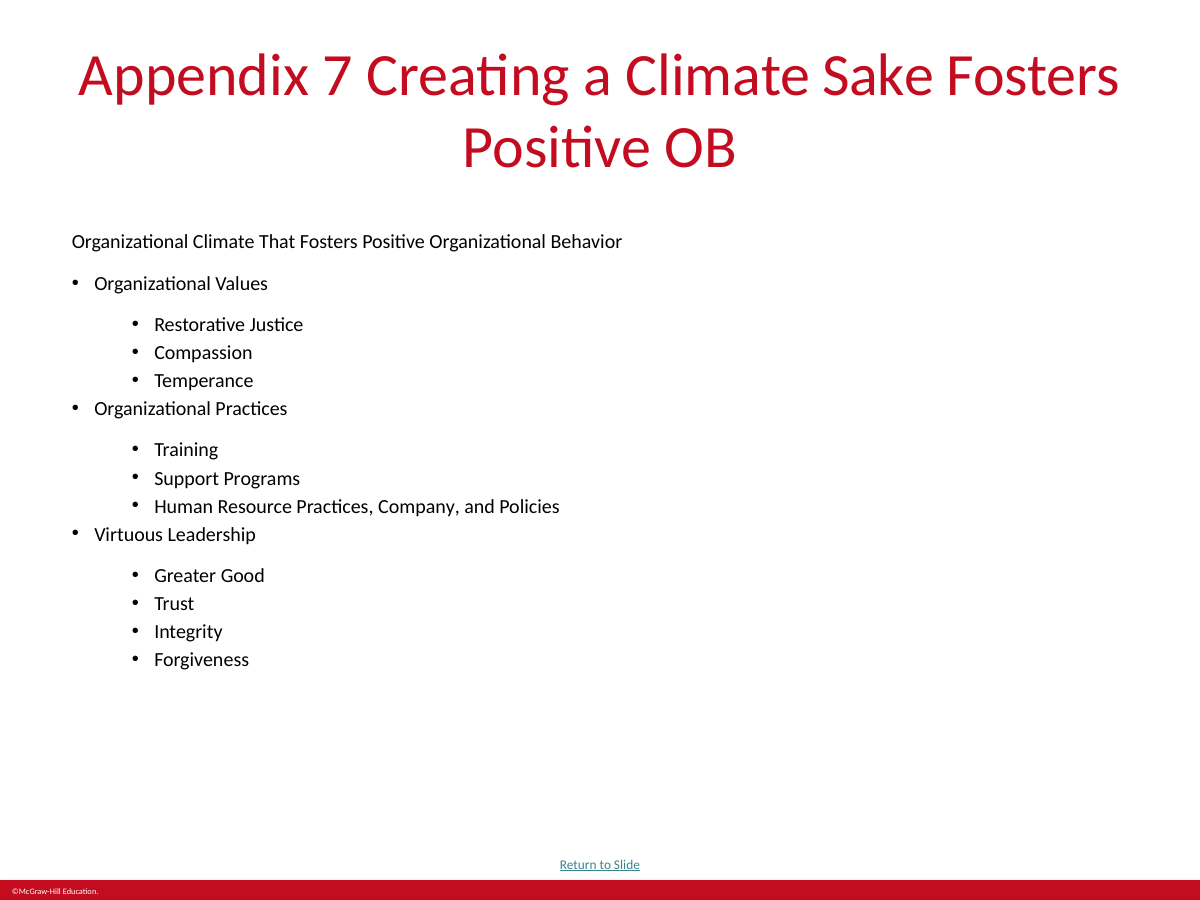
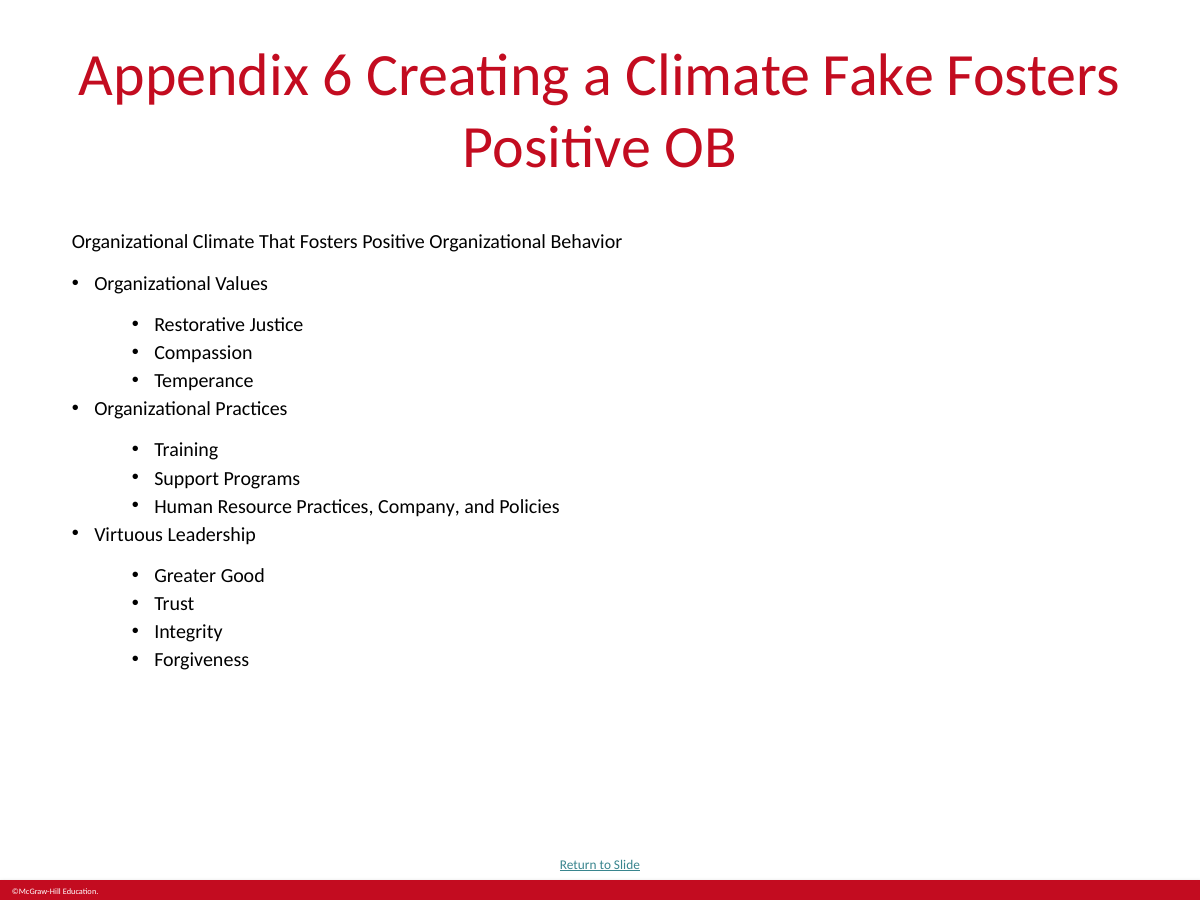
7: 7 -> 6
Sake: Sake -> Fake
